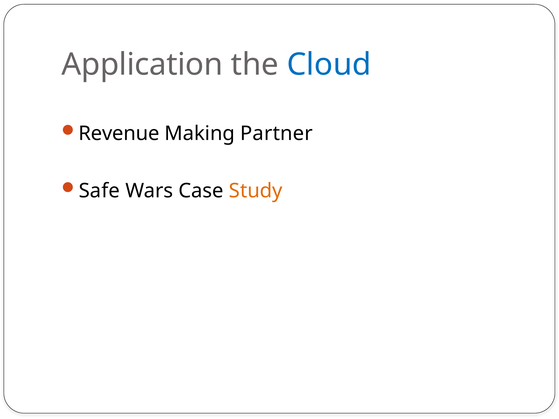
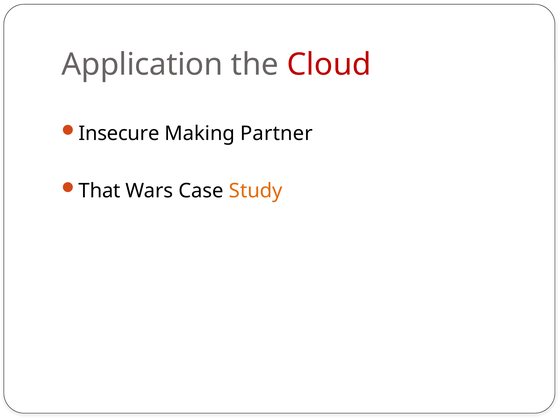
Cloud colour: blue -> red
Revenue: Revenue -> Insecure
Safe: Safe -> That
